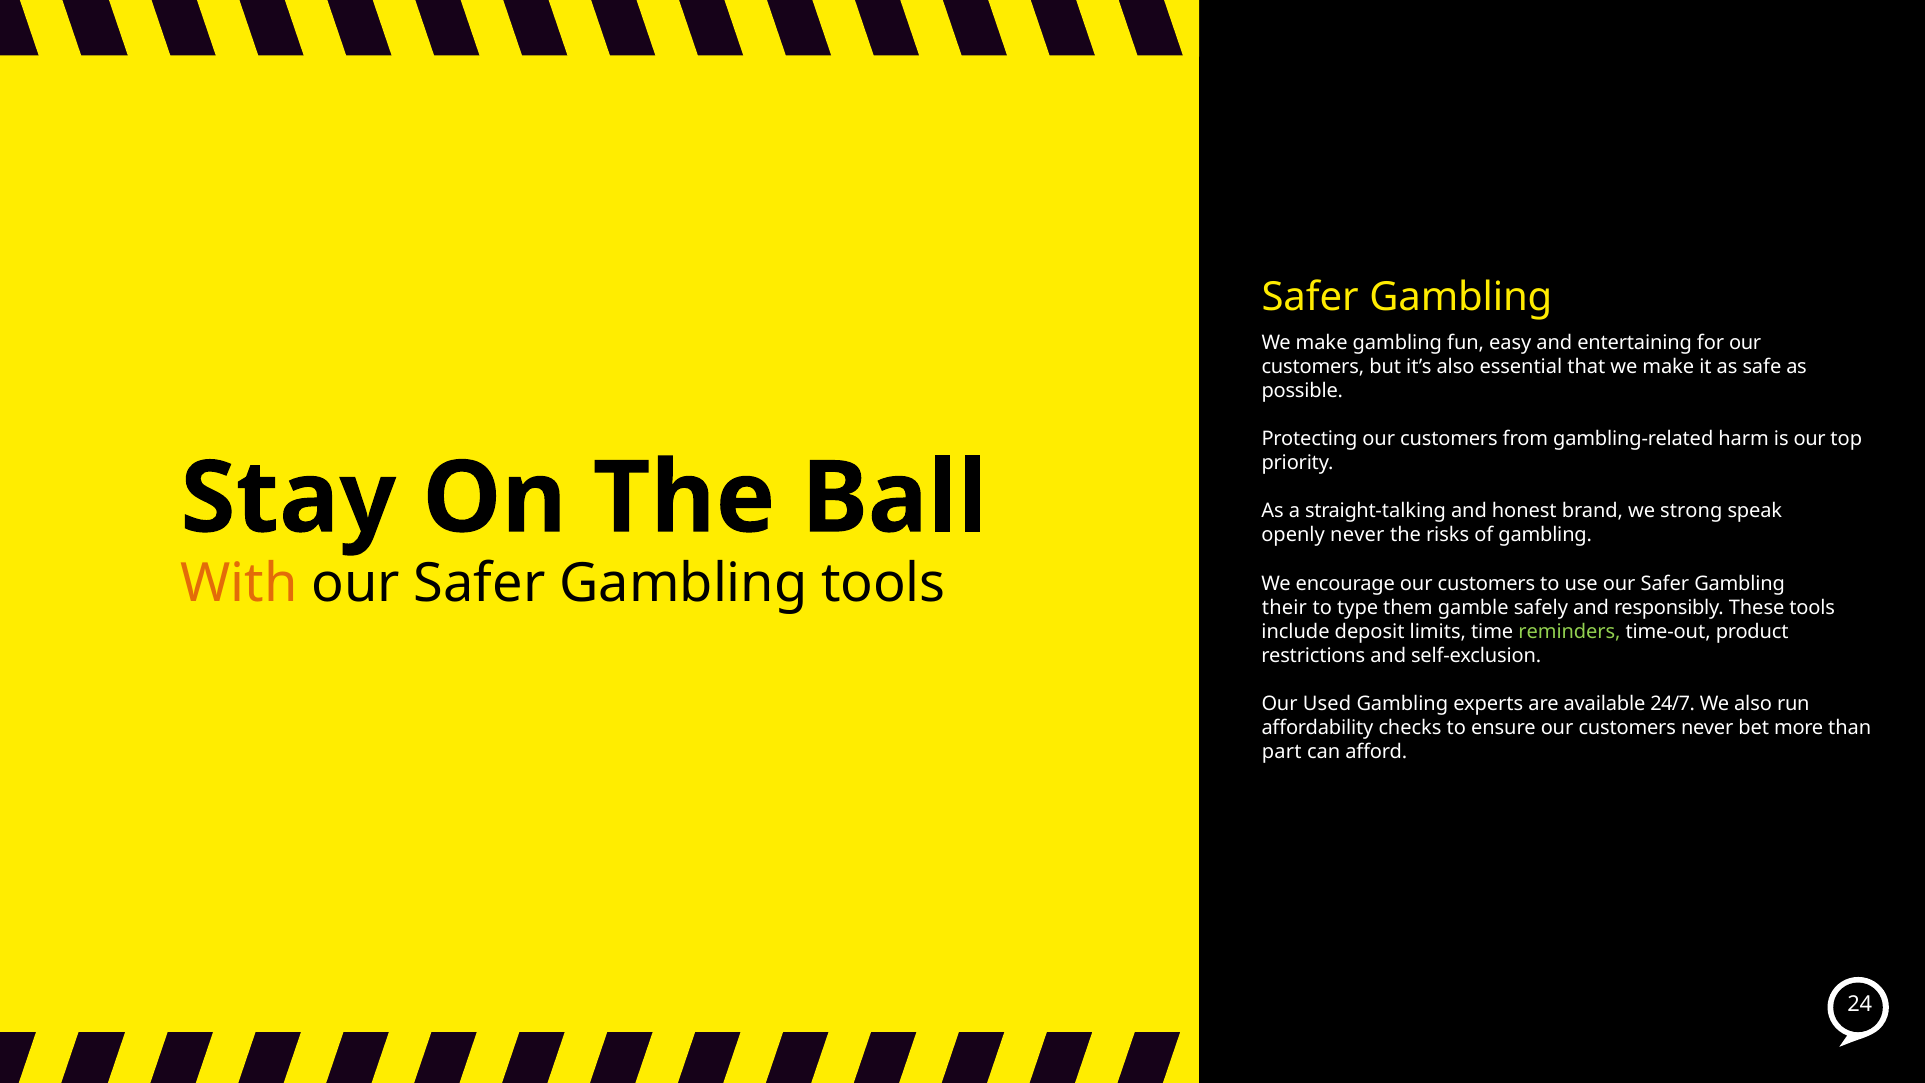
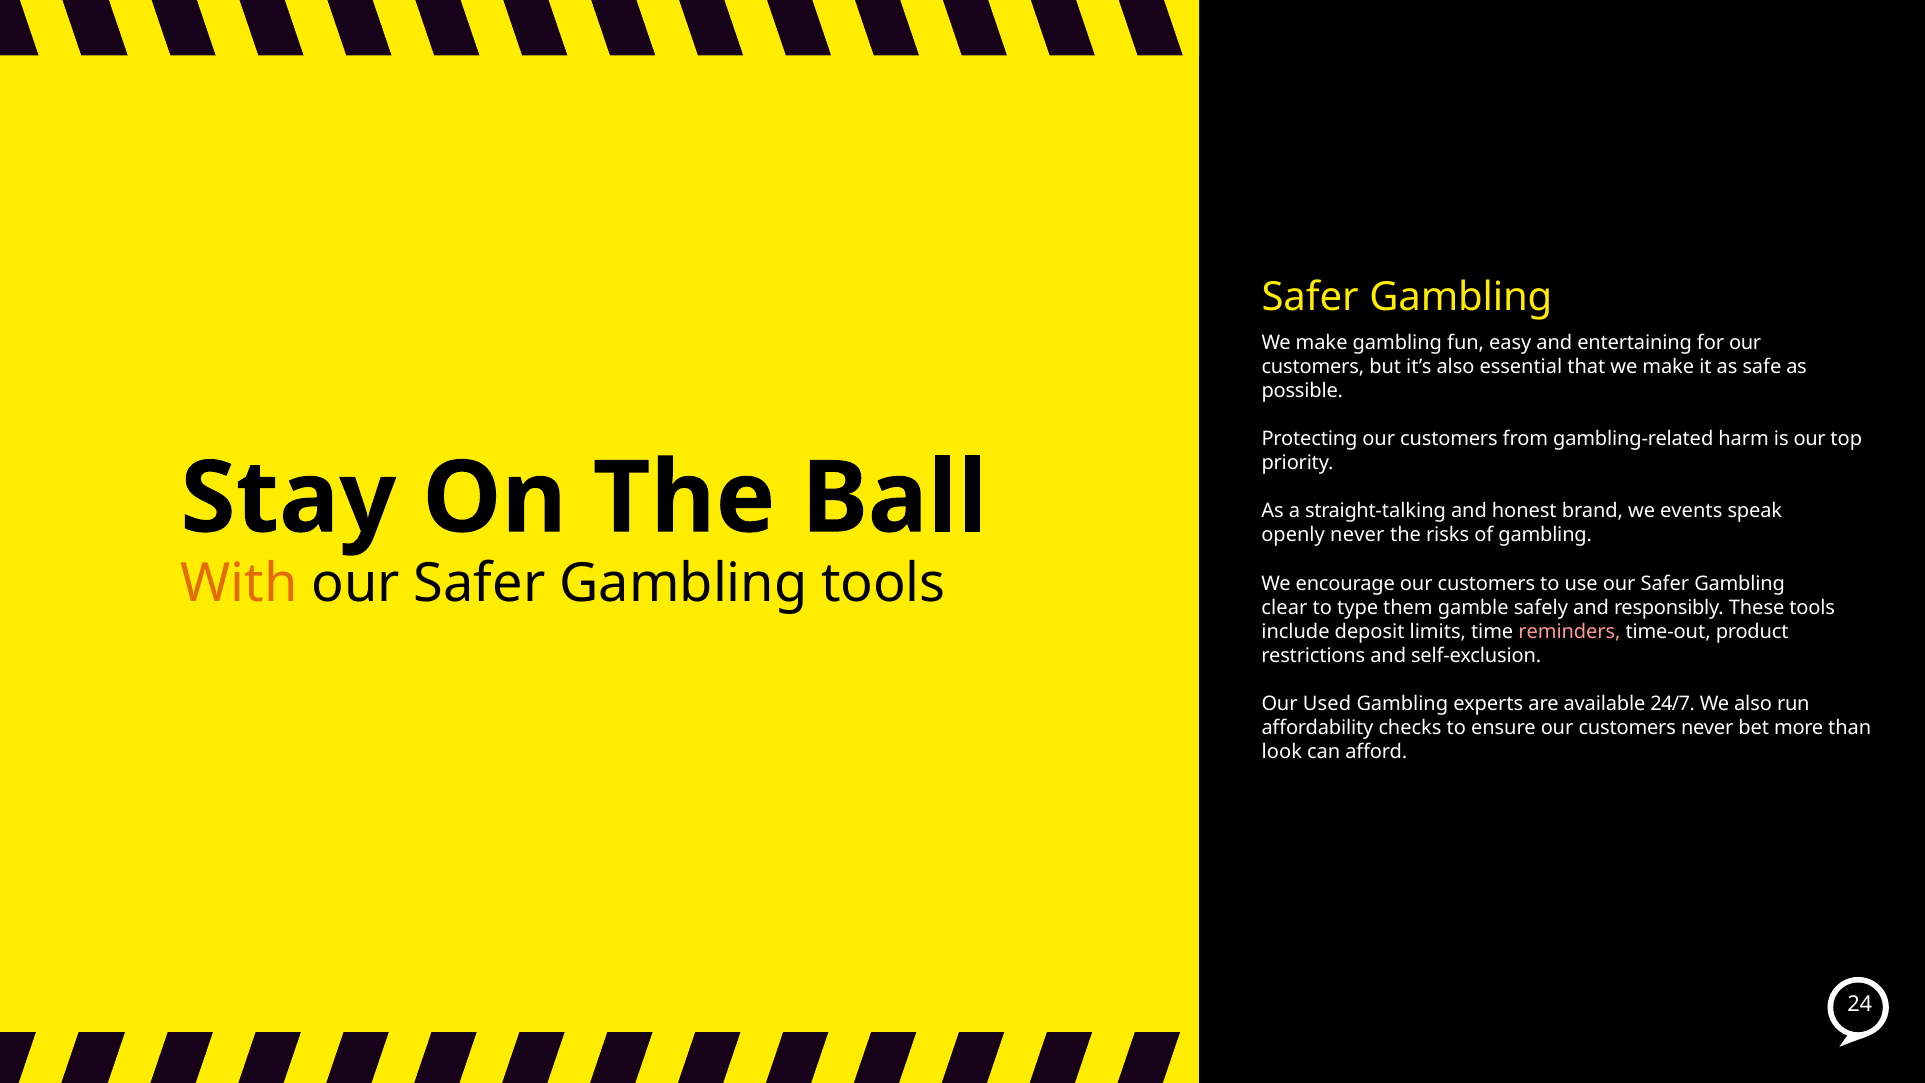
strong: strong -> events
their: their -> clear
reminders colour: light green -> pink
part: part -> look
